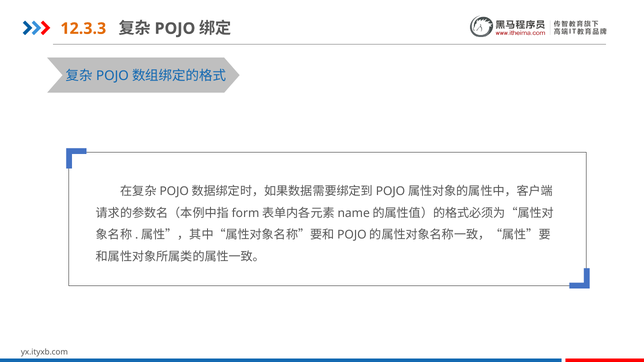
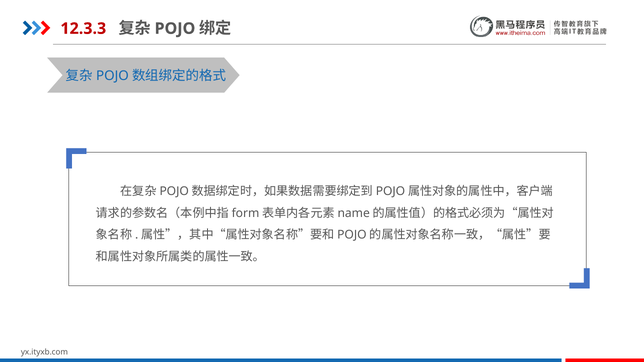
12.3.3 colour: orange -> red
